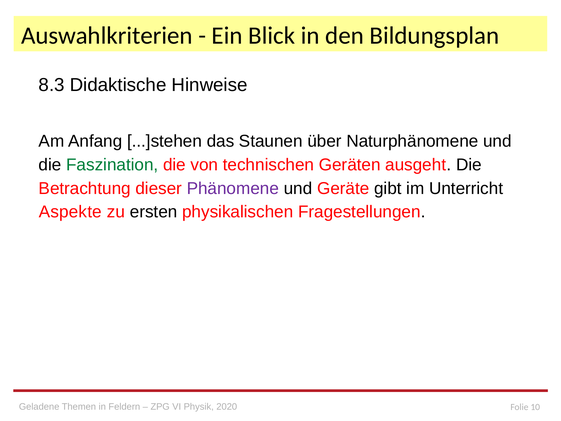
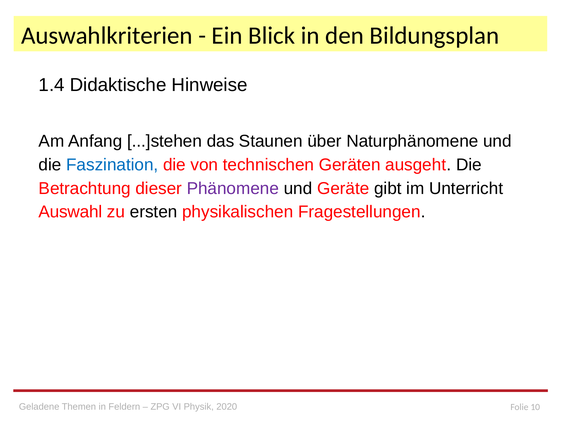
8.3: 8.3 -> 1.4
Faszination colour: green -> blue
Aspekte: Aspekte -> Auswahl
